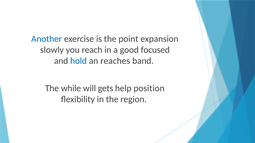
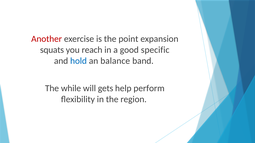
Another colour: blue -> red
slowly: slowly -> squats
focused: focused -> specific
reaches: reaches -> balance
position: position -> perform
